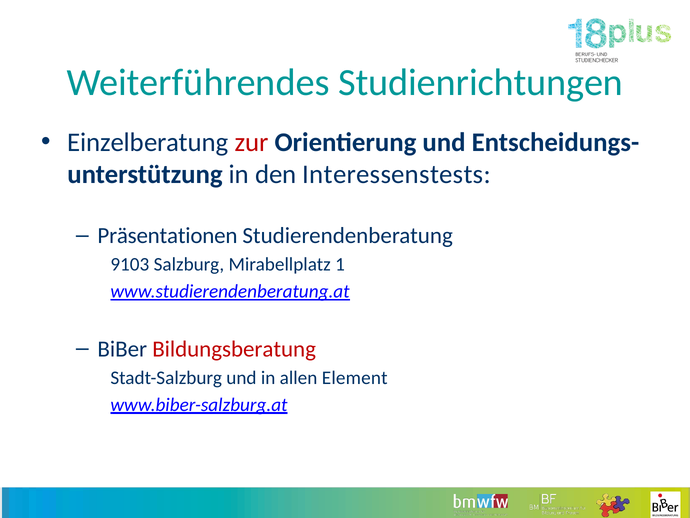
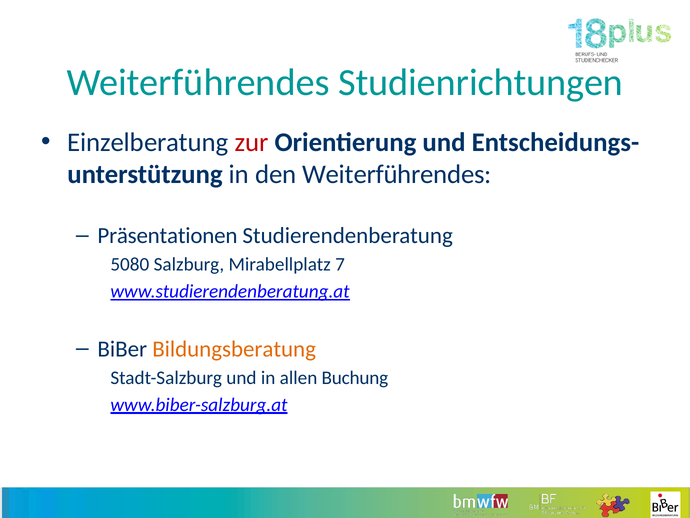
den Interessenstests: Interessenstests -> Weiterführendes
9103: 9103 -> 5080
1: 1 -> 7
Bildungsberatung colour: red -> orange
Element: Element -> Buchung
